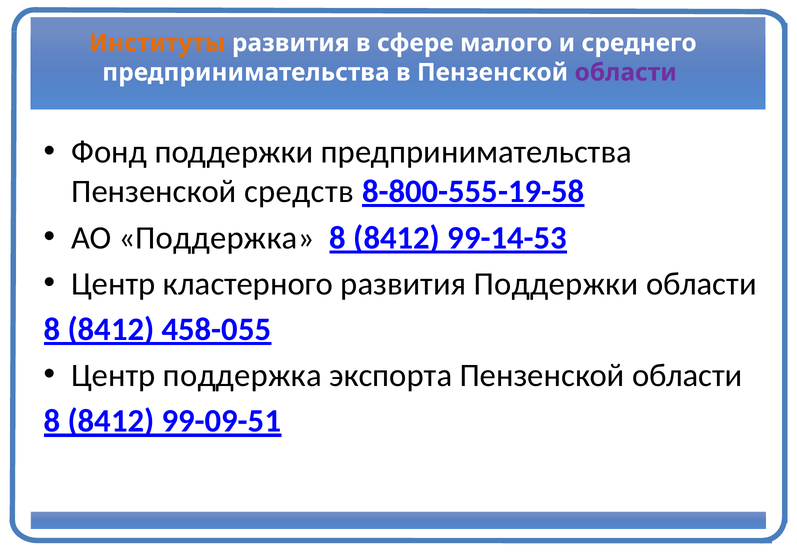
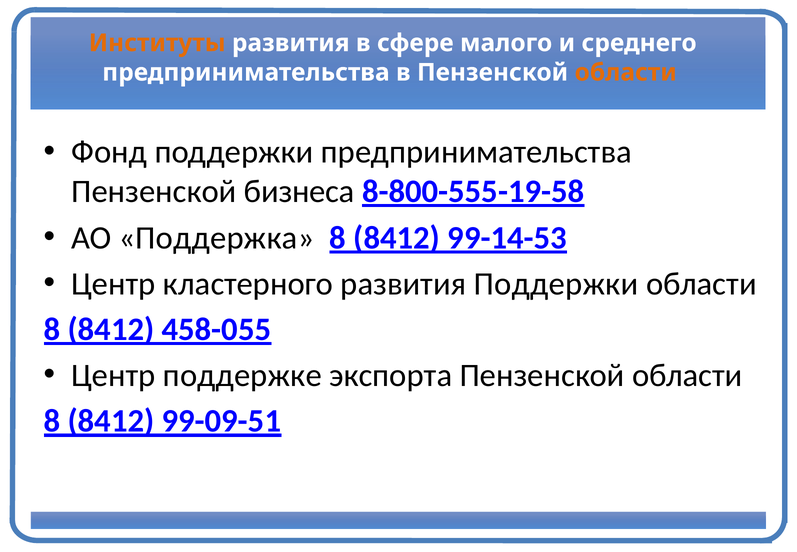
области at (626, 72) colour: purple -> orange
средств: средств -> бизнеса
Центр поддержка: поддержка -> поддержке
